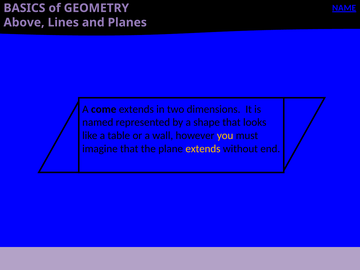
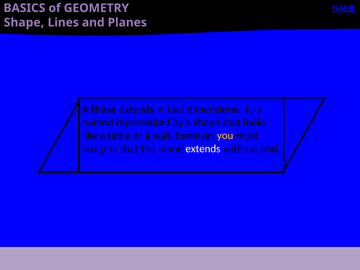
Above at (24, 22): Above -> Shape
come: come -> these
extends at (203, 149) colour: yellow -> white
